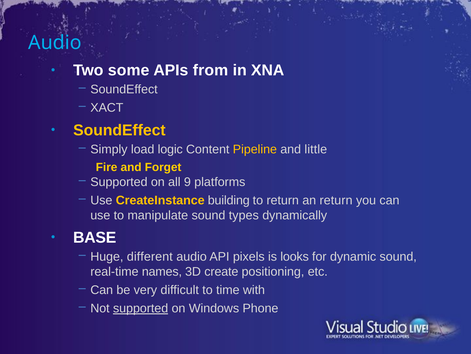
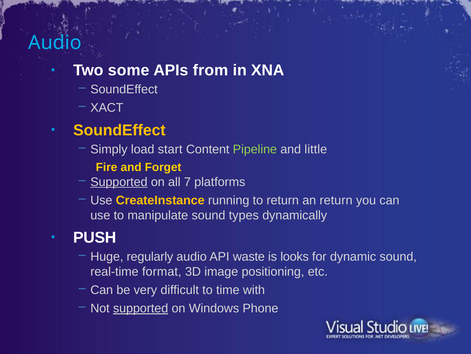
logic: logic -> start
Pipeline colour: yellow -> light green
Supported at (119, 182) underline: none -> present
9: 9 -> 7
building: building -> running
BASE: BASE -> PUSH
different: different -> regularly
pixels: pixels -> waste
names: names -> format
create: create -> image
